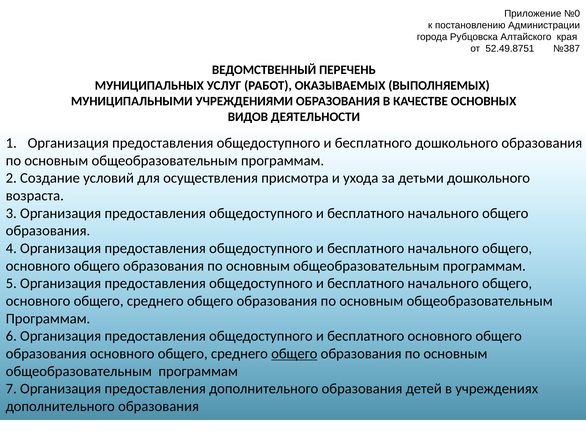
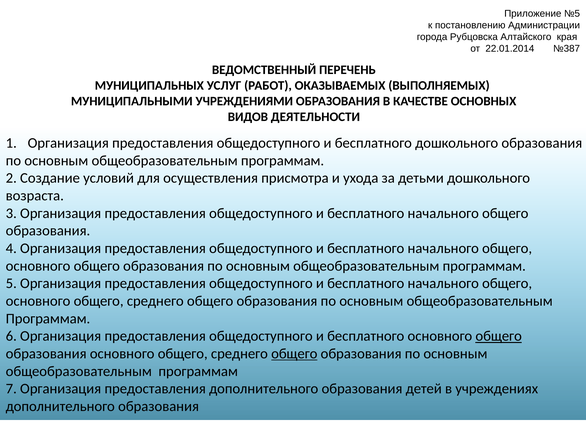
№0: №0 -> №5
52.49.8751: 52.49.8751 -> 22.01.2014
общего at (499, 336) underline: none -> present
